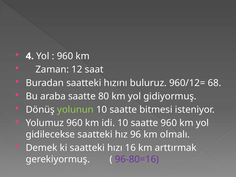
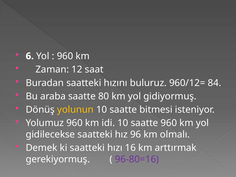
4: 4 -> 6
68: 68 -> 84
yolunun colour: light green -> yellow
